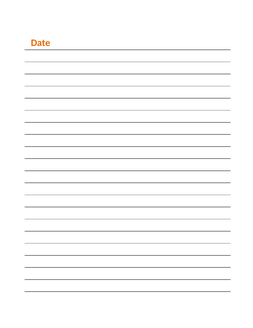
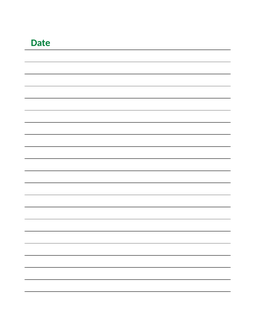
Date colour: orange -> green
